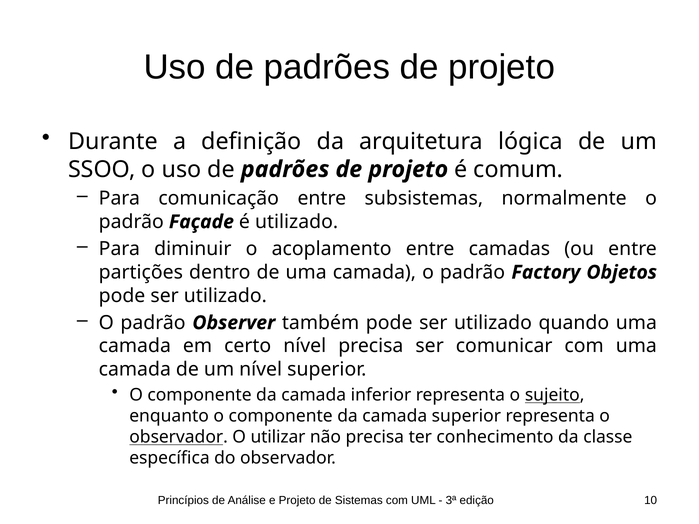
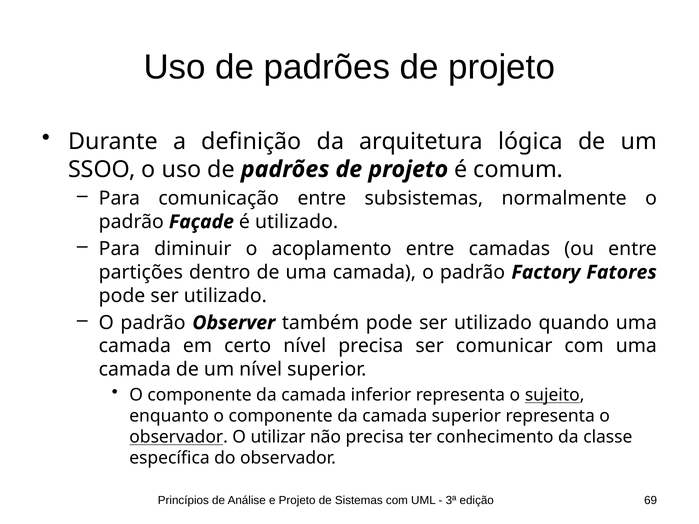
Objetos: Objetos -> Fatores
10: 10 -> 69
